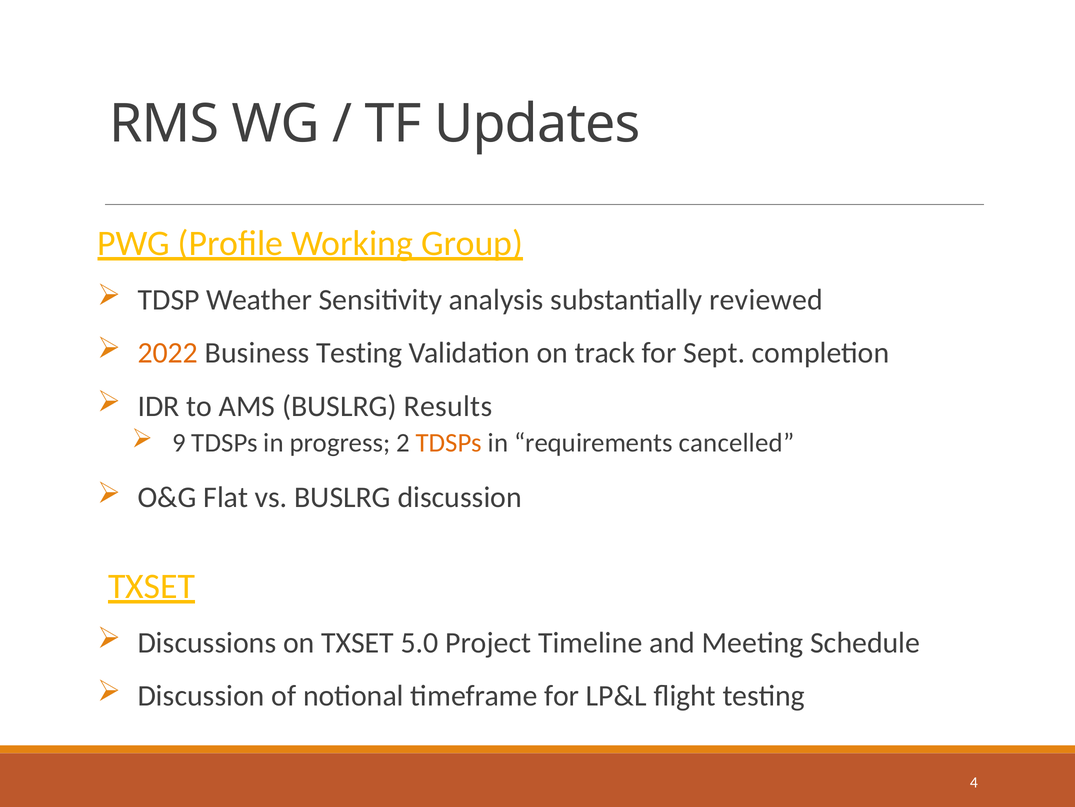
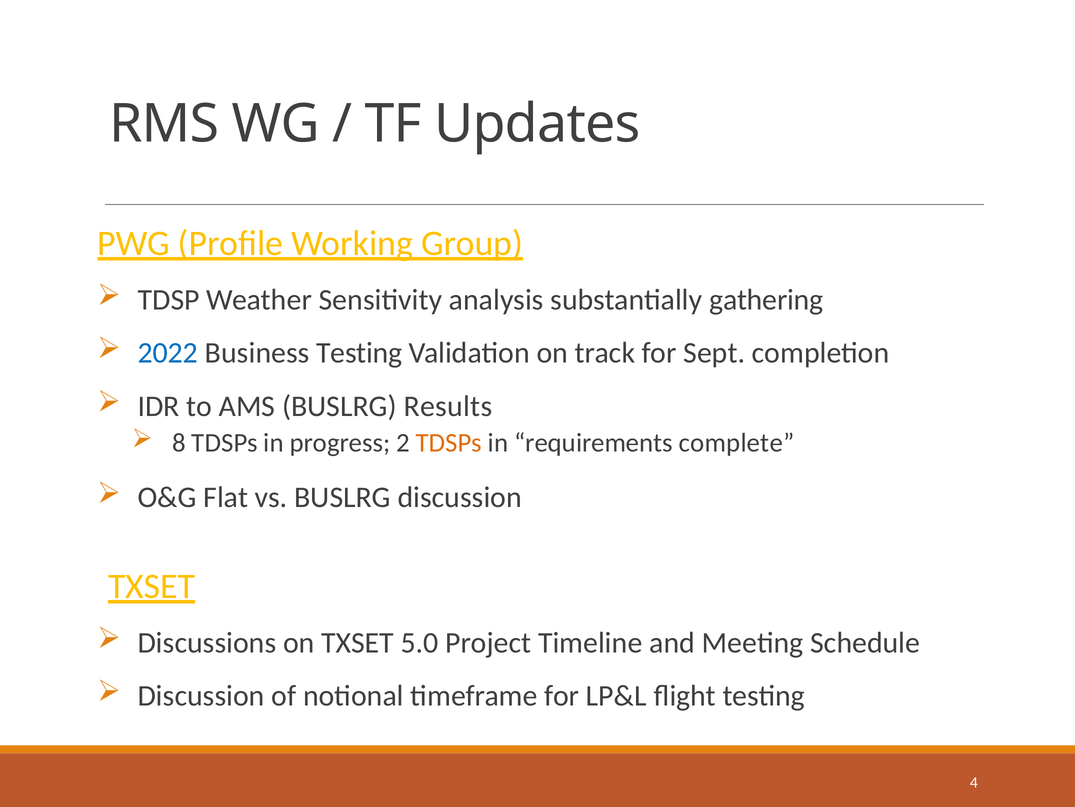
reviewed: reviewed -> gathering
2022 colour: orange -> blue
9: 9 -> 8
cancelled: cancelled -> complete
